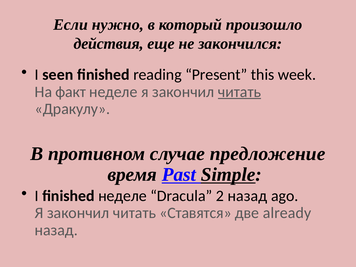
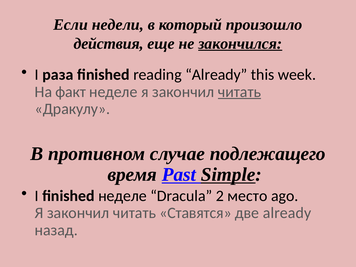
нужно: нужно -> недели
закончился underline: none -> present
seen: seen -> раза
reading Present: Present -> Already
предложение: предложение -> подлежащего
2 назад: назад -> место
